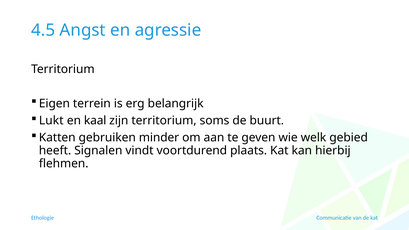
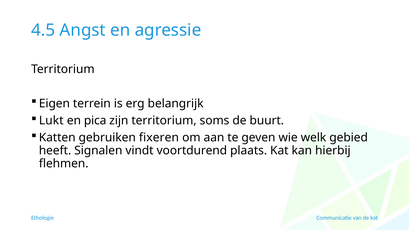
kaal: kaal -> pica
minder: minder -> fixeren
